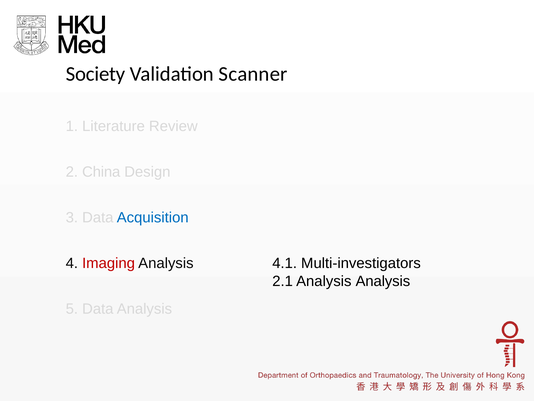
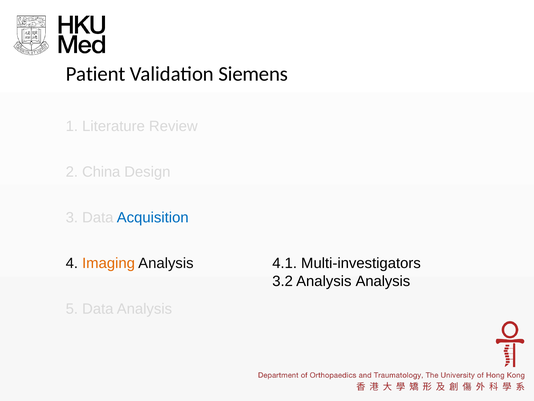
Society: Society -> Patient
Scanner: Scanner -> Siemens
Imaging colour: red -> orange
2.1: 2.1 -> 3.2
